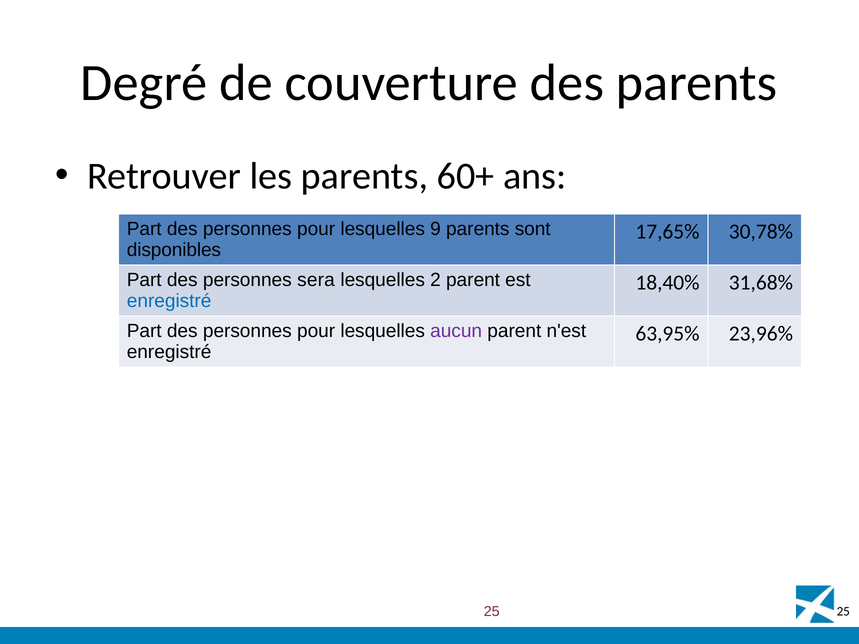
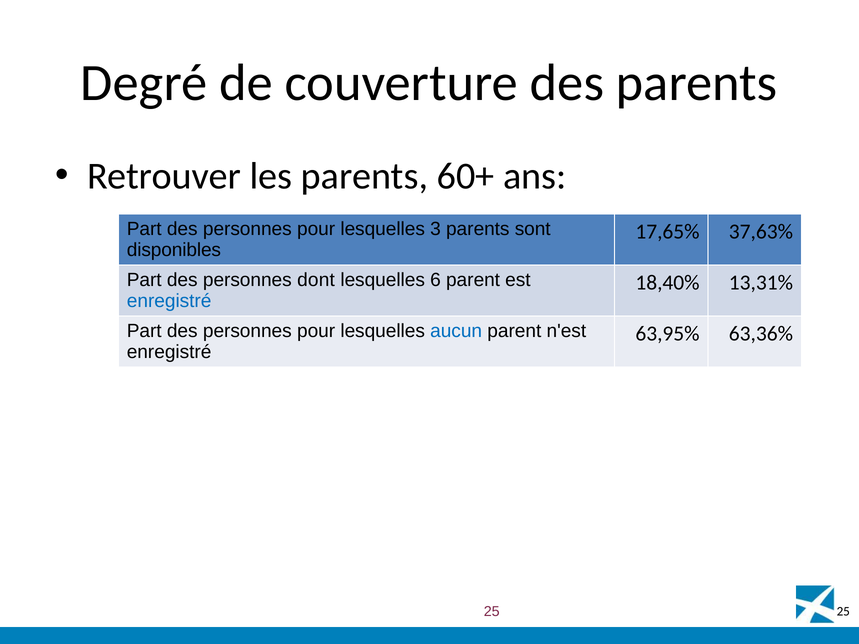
9: 9 -> 3
30,78%: 30,78% -> 37,63%
sera: sera -> dont
2: 2 -> 6
31,68%: 31,68% -> 13,31%
aucun colour: purple -> blue
23,96%: 23,96% -> 63,36%
